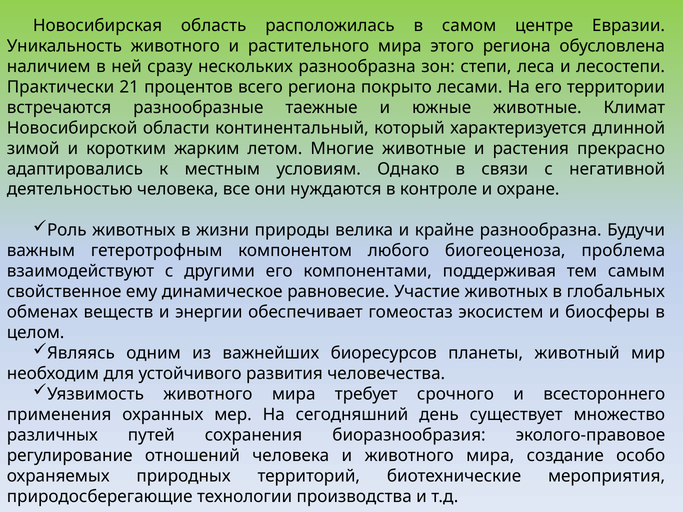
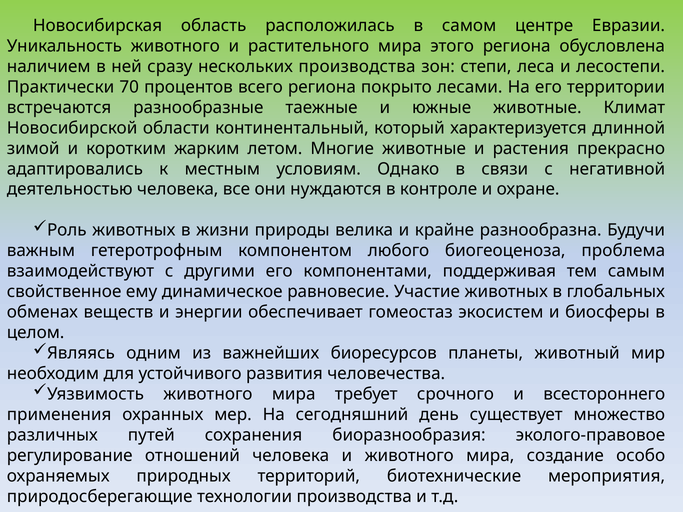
нескольких разнообразна: разнообразна -> производства
21: 21 -> 70
